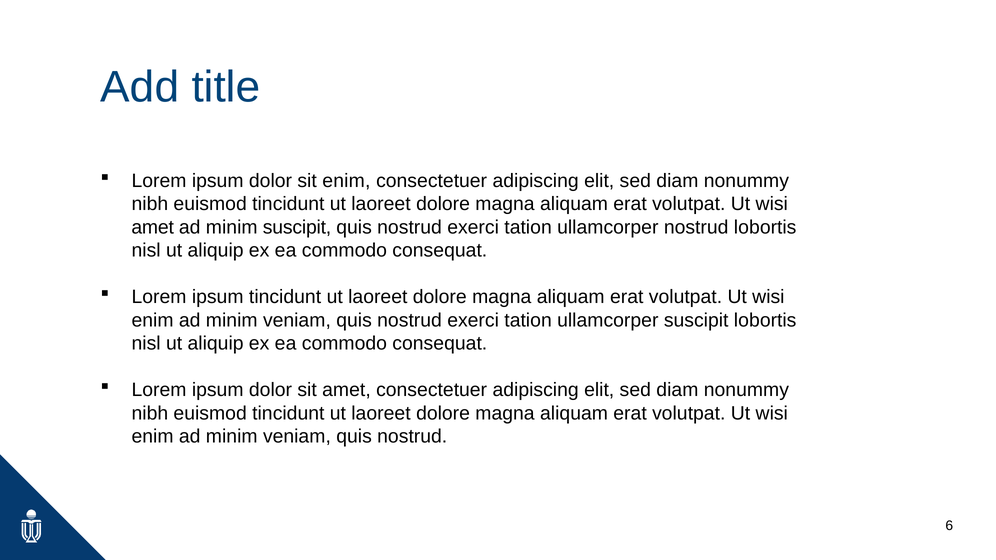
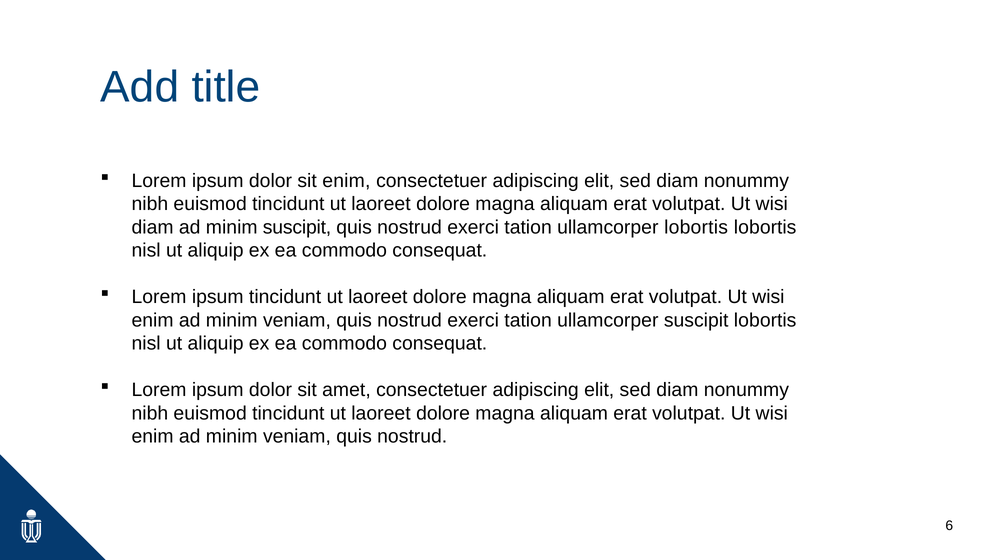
amet at (153, 227): amet -> diam
ullamcorper nostrud: nostrud -> lobortis
